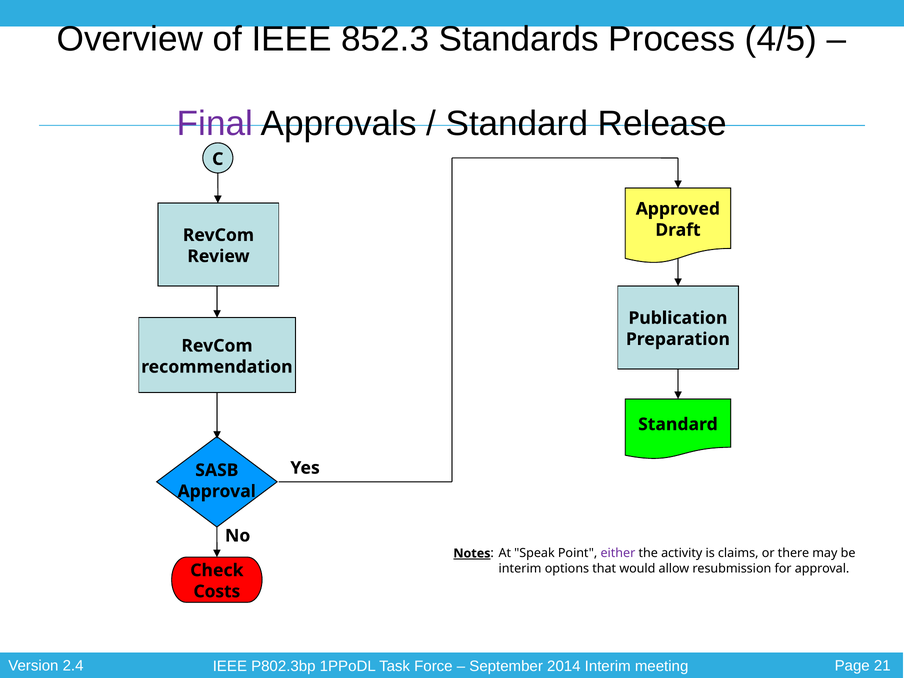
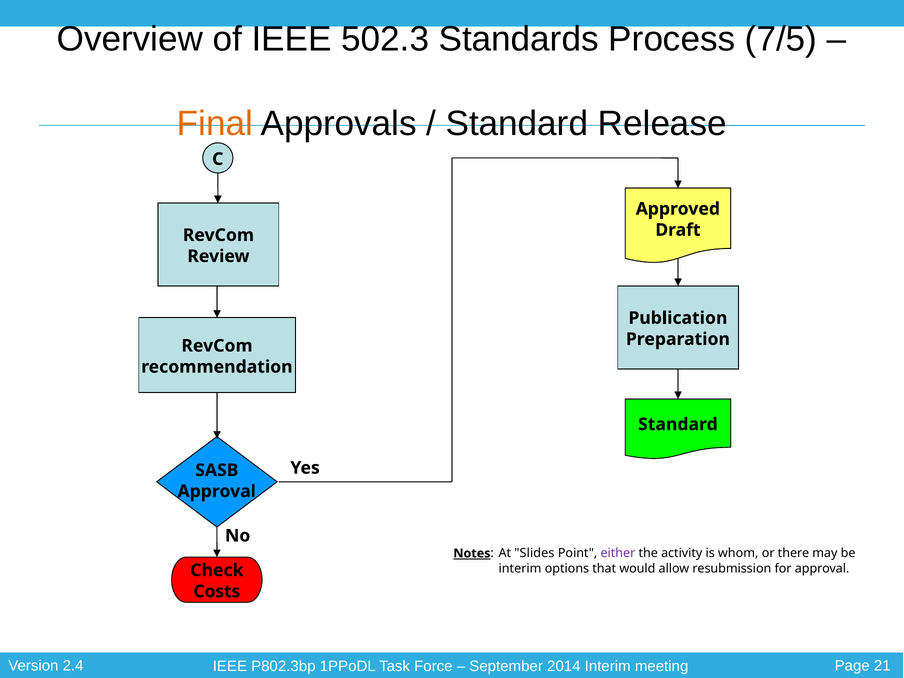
852.3: 852.3 -> 502.3
4/5: 4/5 -> 7/5
Final colour: purple -> orange
Speak: Speak -> Slides
claims: claims -> whom
